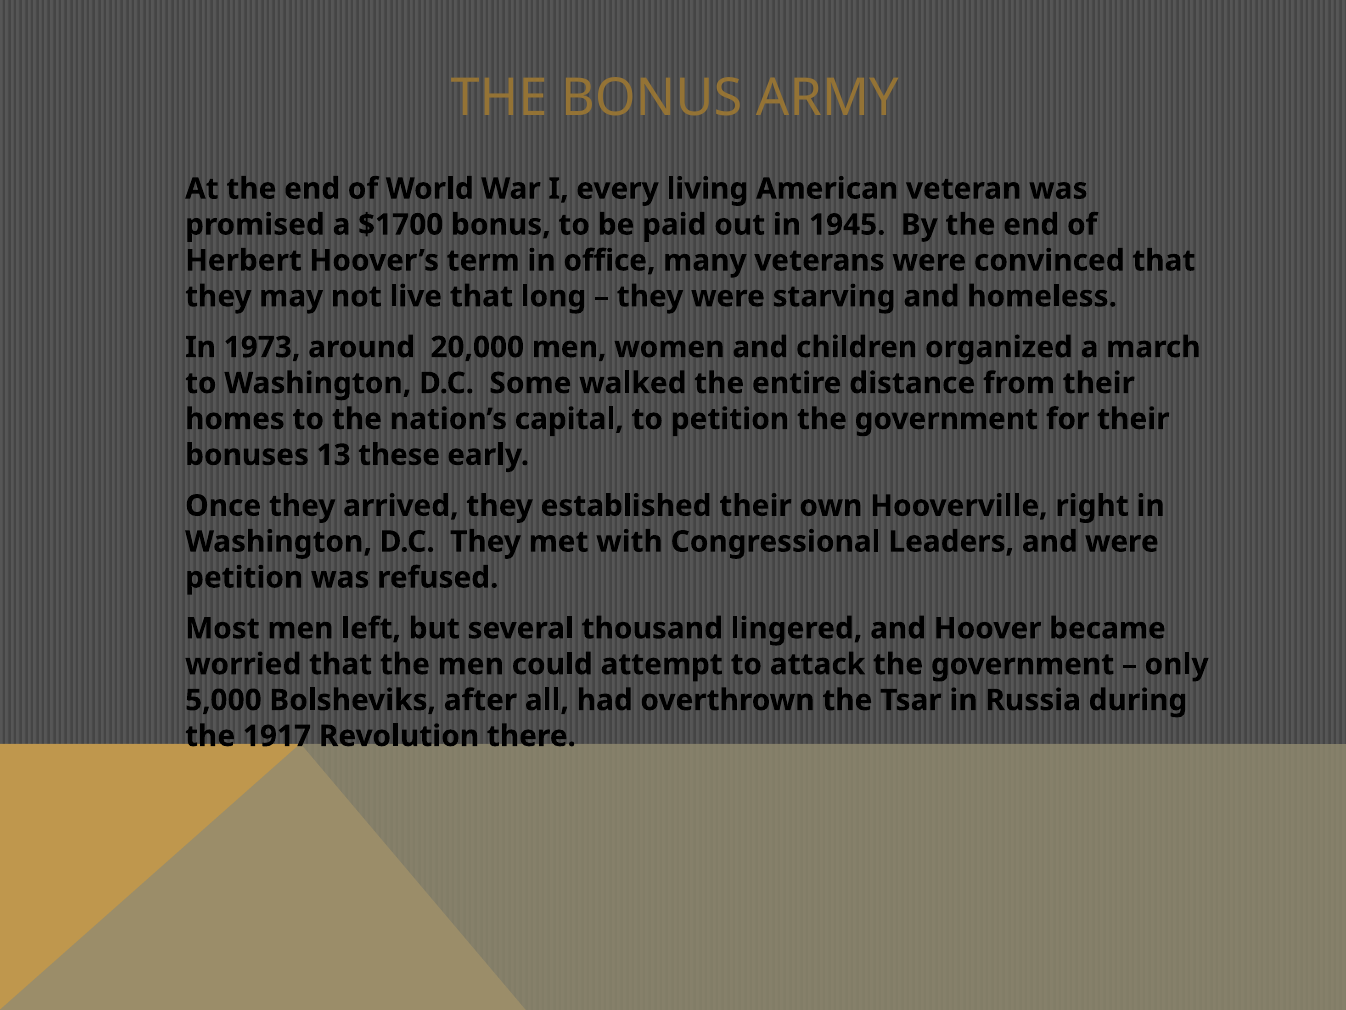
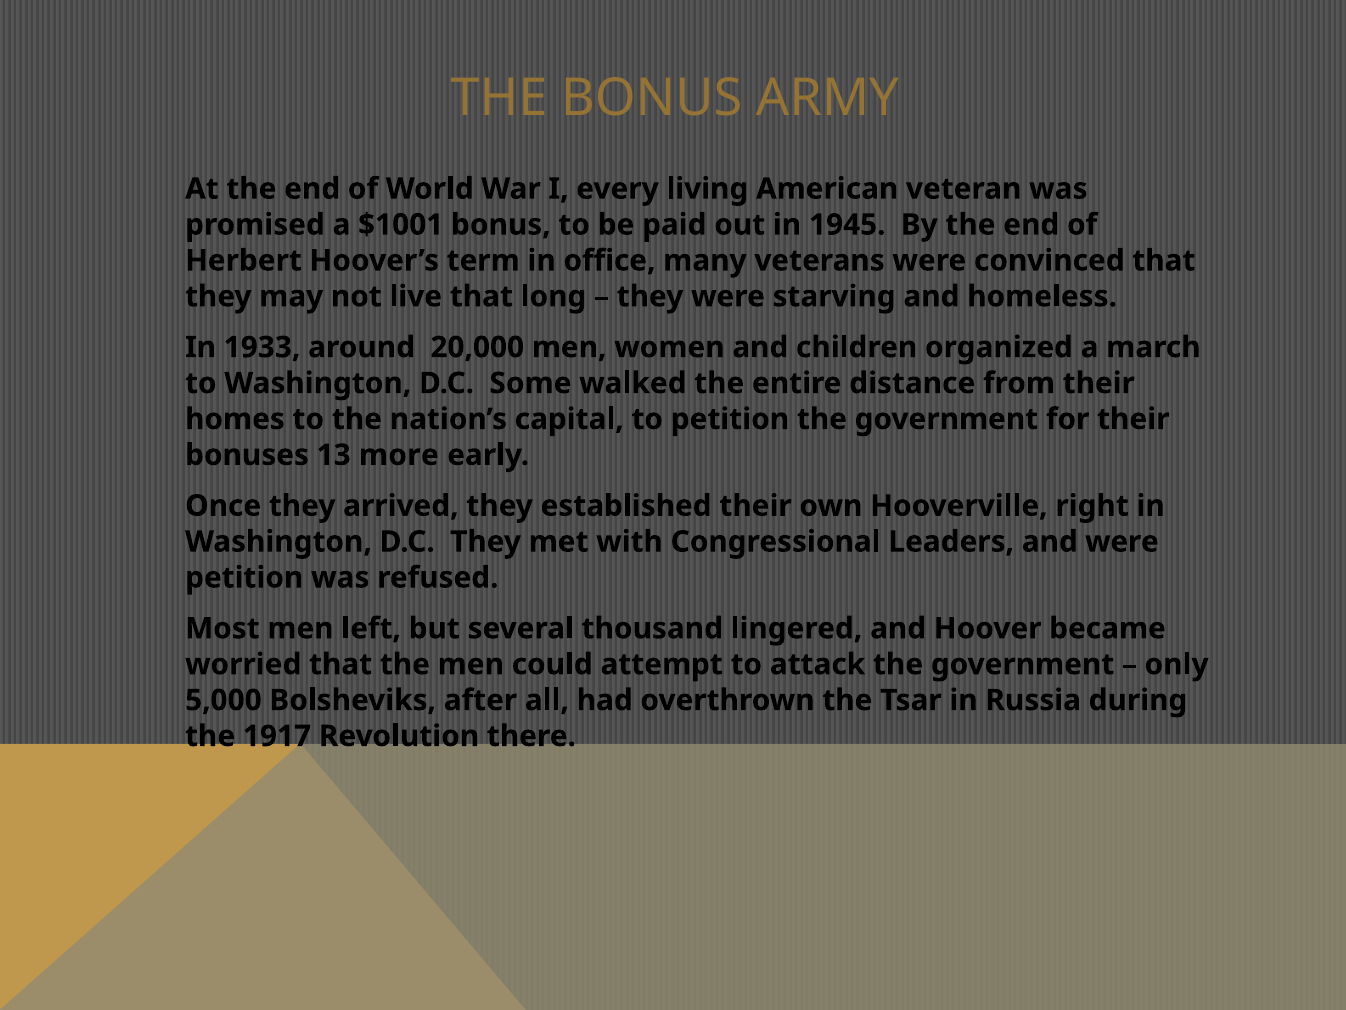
$1700: $1700 -> $1001
1973: 1973 -> 1933
these: these -> more
